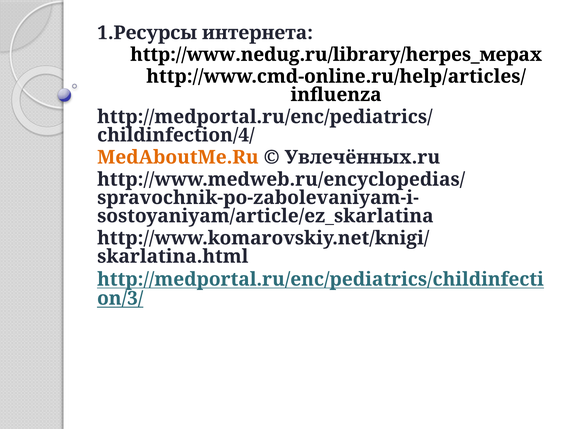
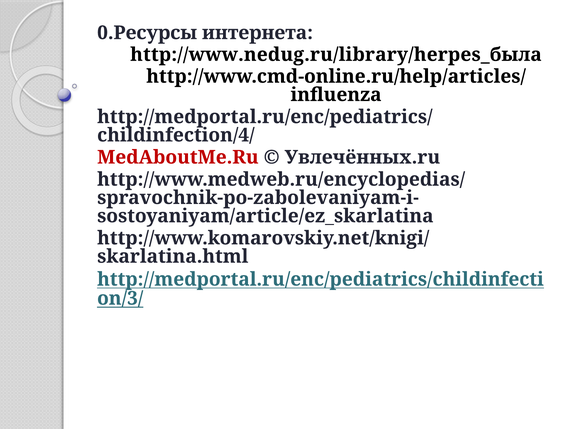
1.Ресурсы: 1.Ресурсы -> 0.Ресурсы
http://www.nedug.ru/library/herpes_мерах: http://www.nedug.ru/library/herpes_мерах -> http://www.nedug.ru/library/herpes_была
MedAboutMe.Ru colour: orange -> red
